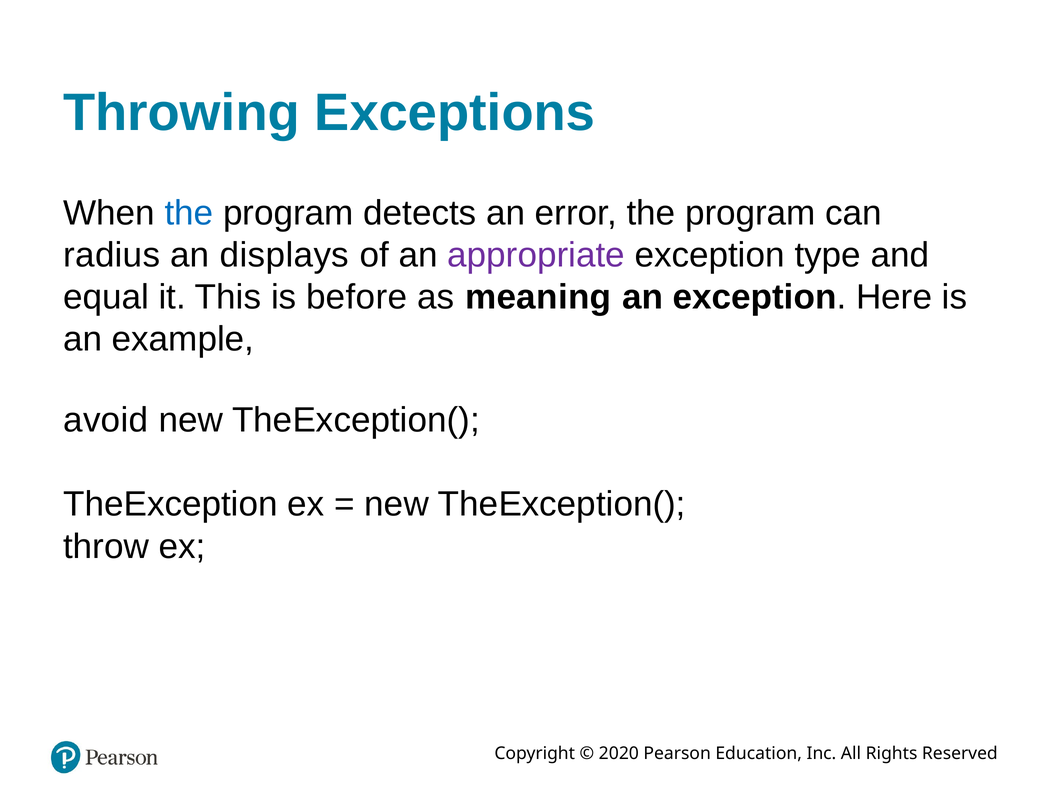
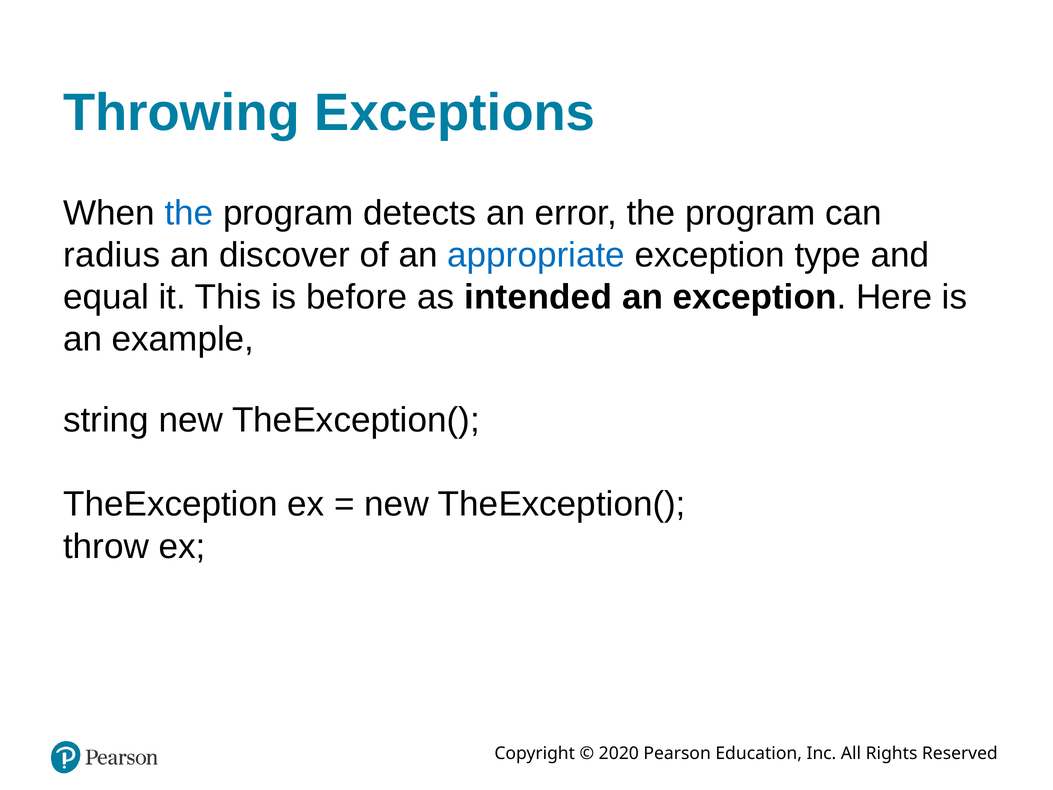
displays: displays -> discover
appropriate colour: purple -> blue
meaning: meaning -> intended
avoid: avoid -> string
